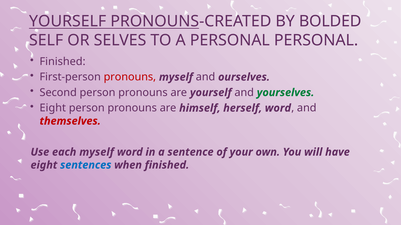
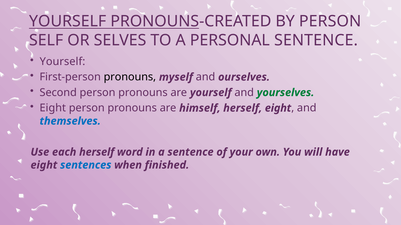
BY BOLDED: BOLDED -> PERSON
PERSONAL PERSONAL: PERSONAL -> SENTENCE
Finished at (63, 62): Finished -> Yourself
pronouns at (130, 77) colour: red -> black
herself word: word -> eight
themselves colour: red -> blue
each myself: myself -> herself
